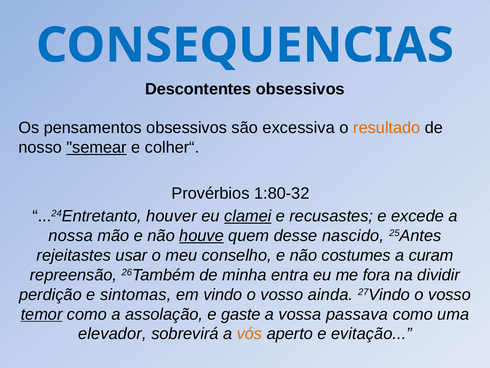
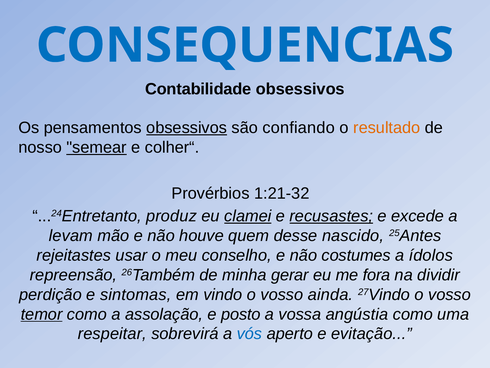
Descontentes: Descontentes -> Contabilidade
obsessivos at (187, 128) underline: none -> present
excessiva: excessiva -> confiando
1:80-32: 1:80-32 -> 1:21-32
houver: houver -> produz
recusastes underline: none -> present
nossa: nossa -> levam
houve underline: present -> none
curam: curam -> ídolos
entra: entra -> gerar
gaste: gaste -> posto
passava: passava -> angústia
elevador: elevador -> respeitar
vós colour: orange -> blue
